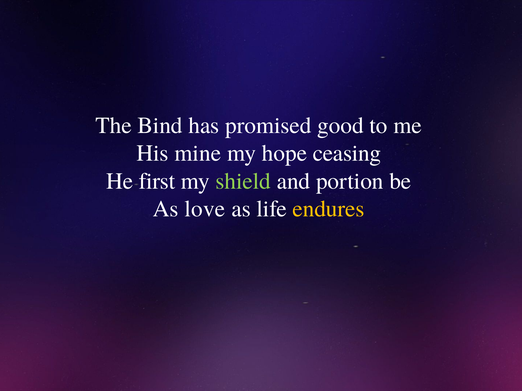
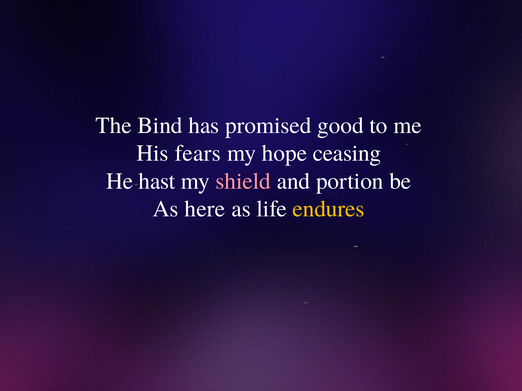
mine: mine -> fears
first: first -> hast
shield colour: light green -> pink
love: love -> here
